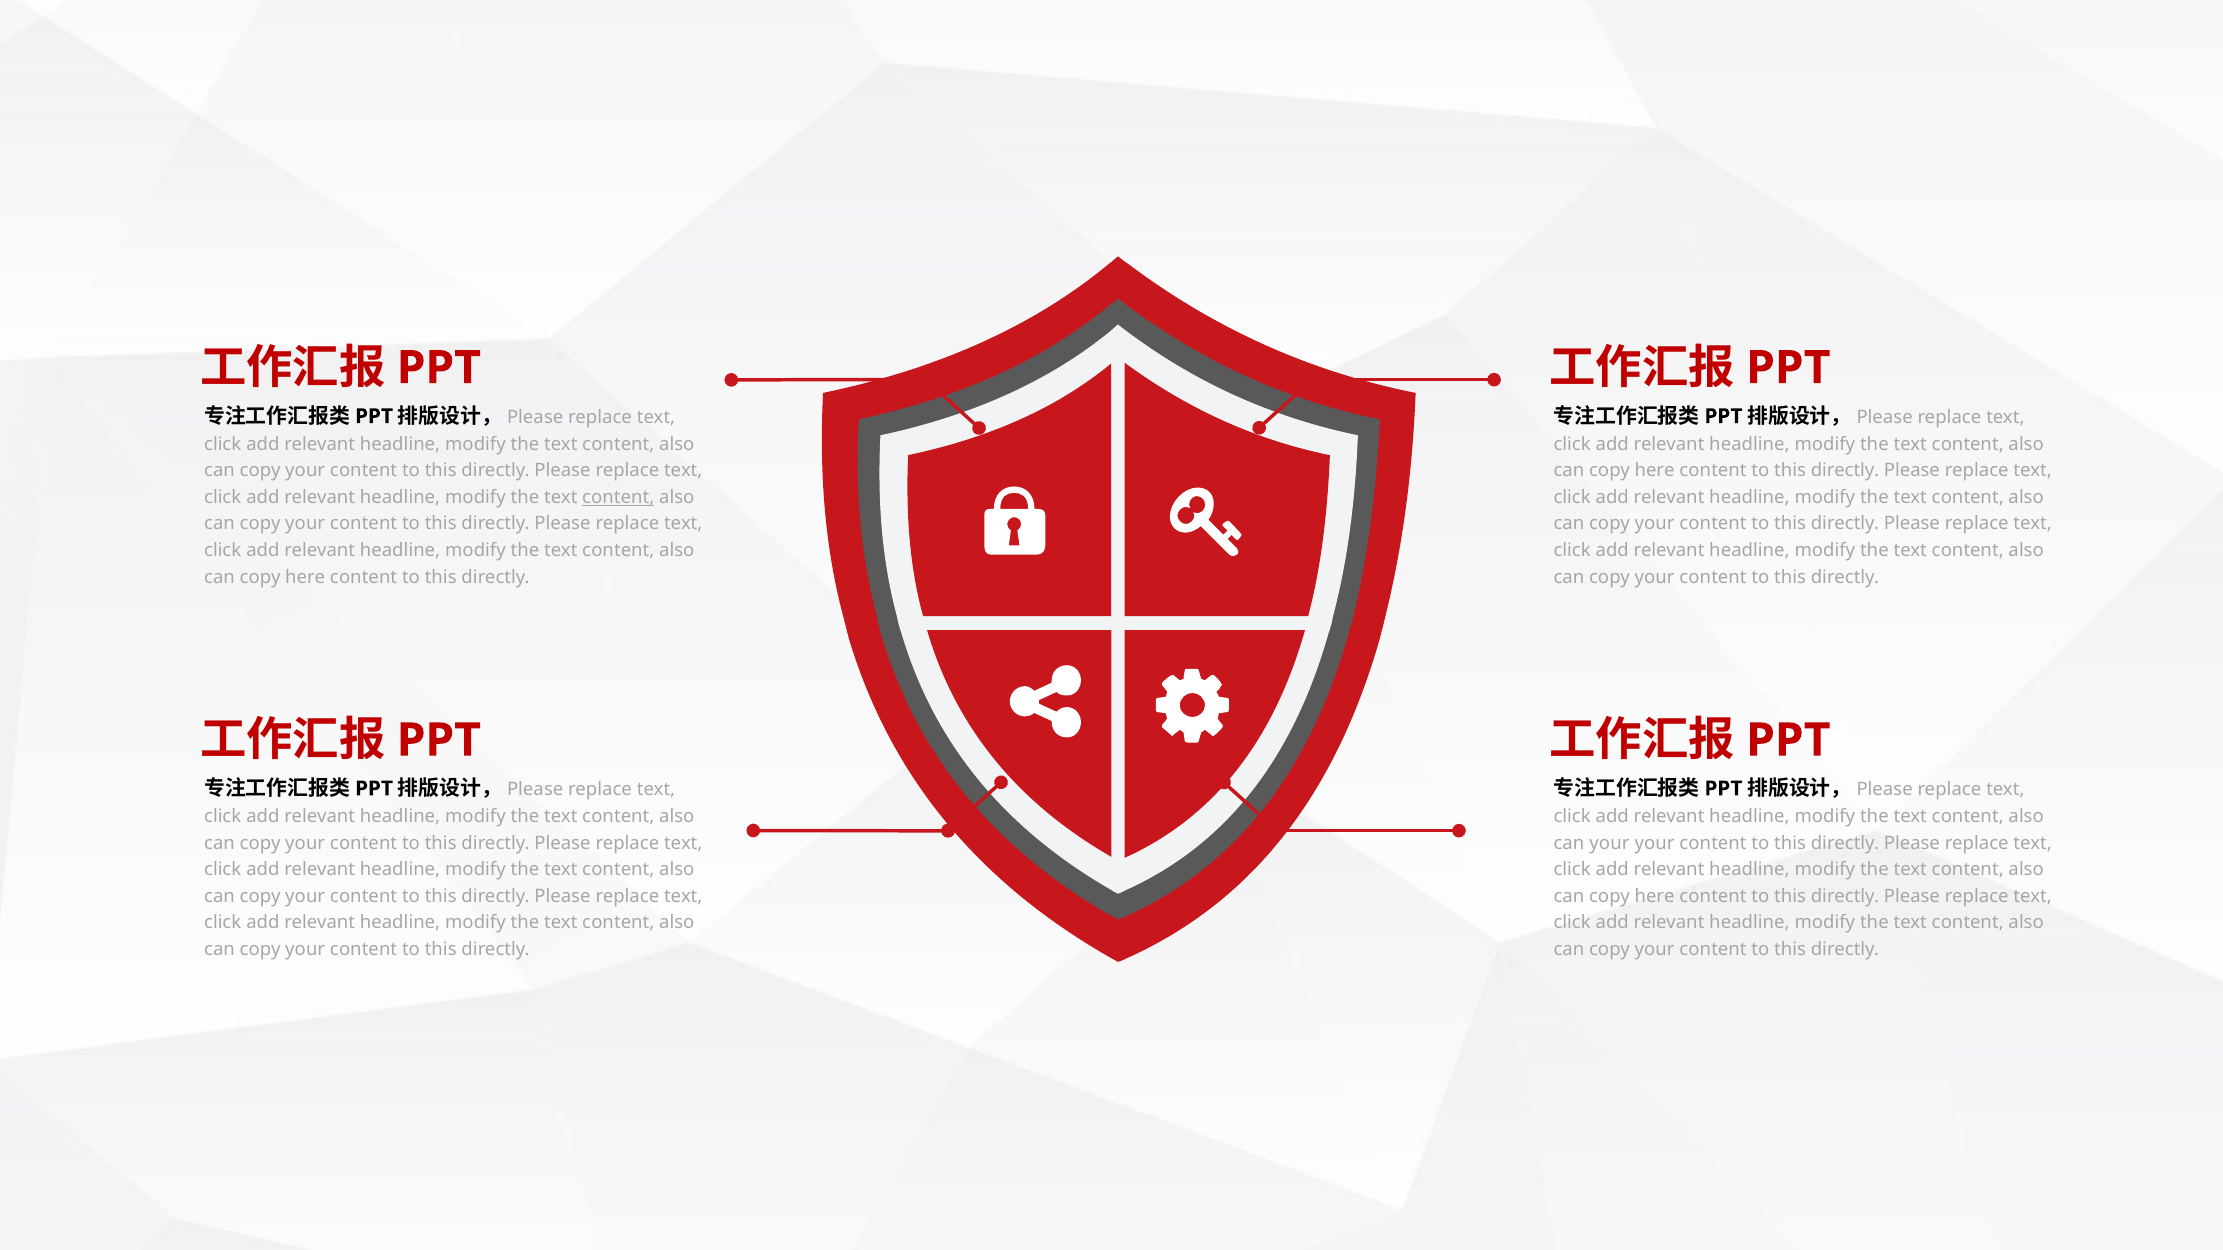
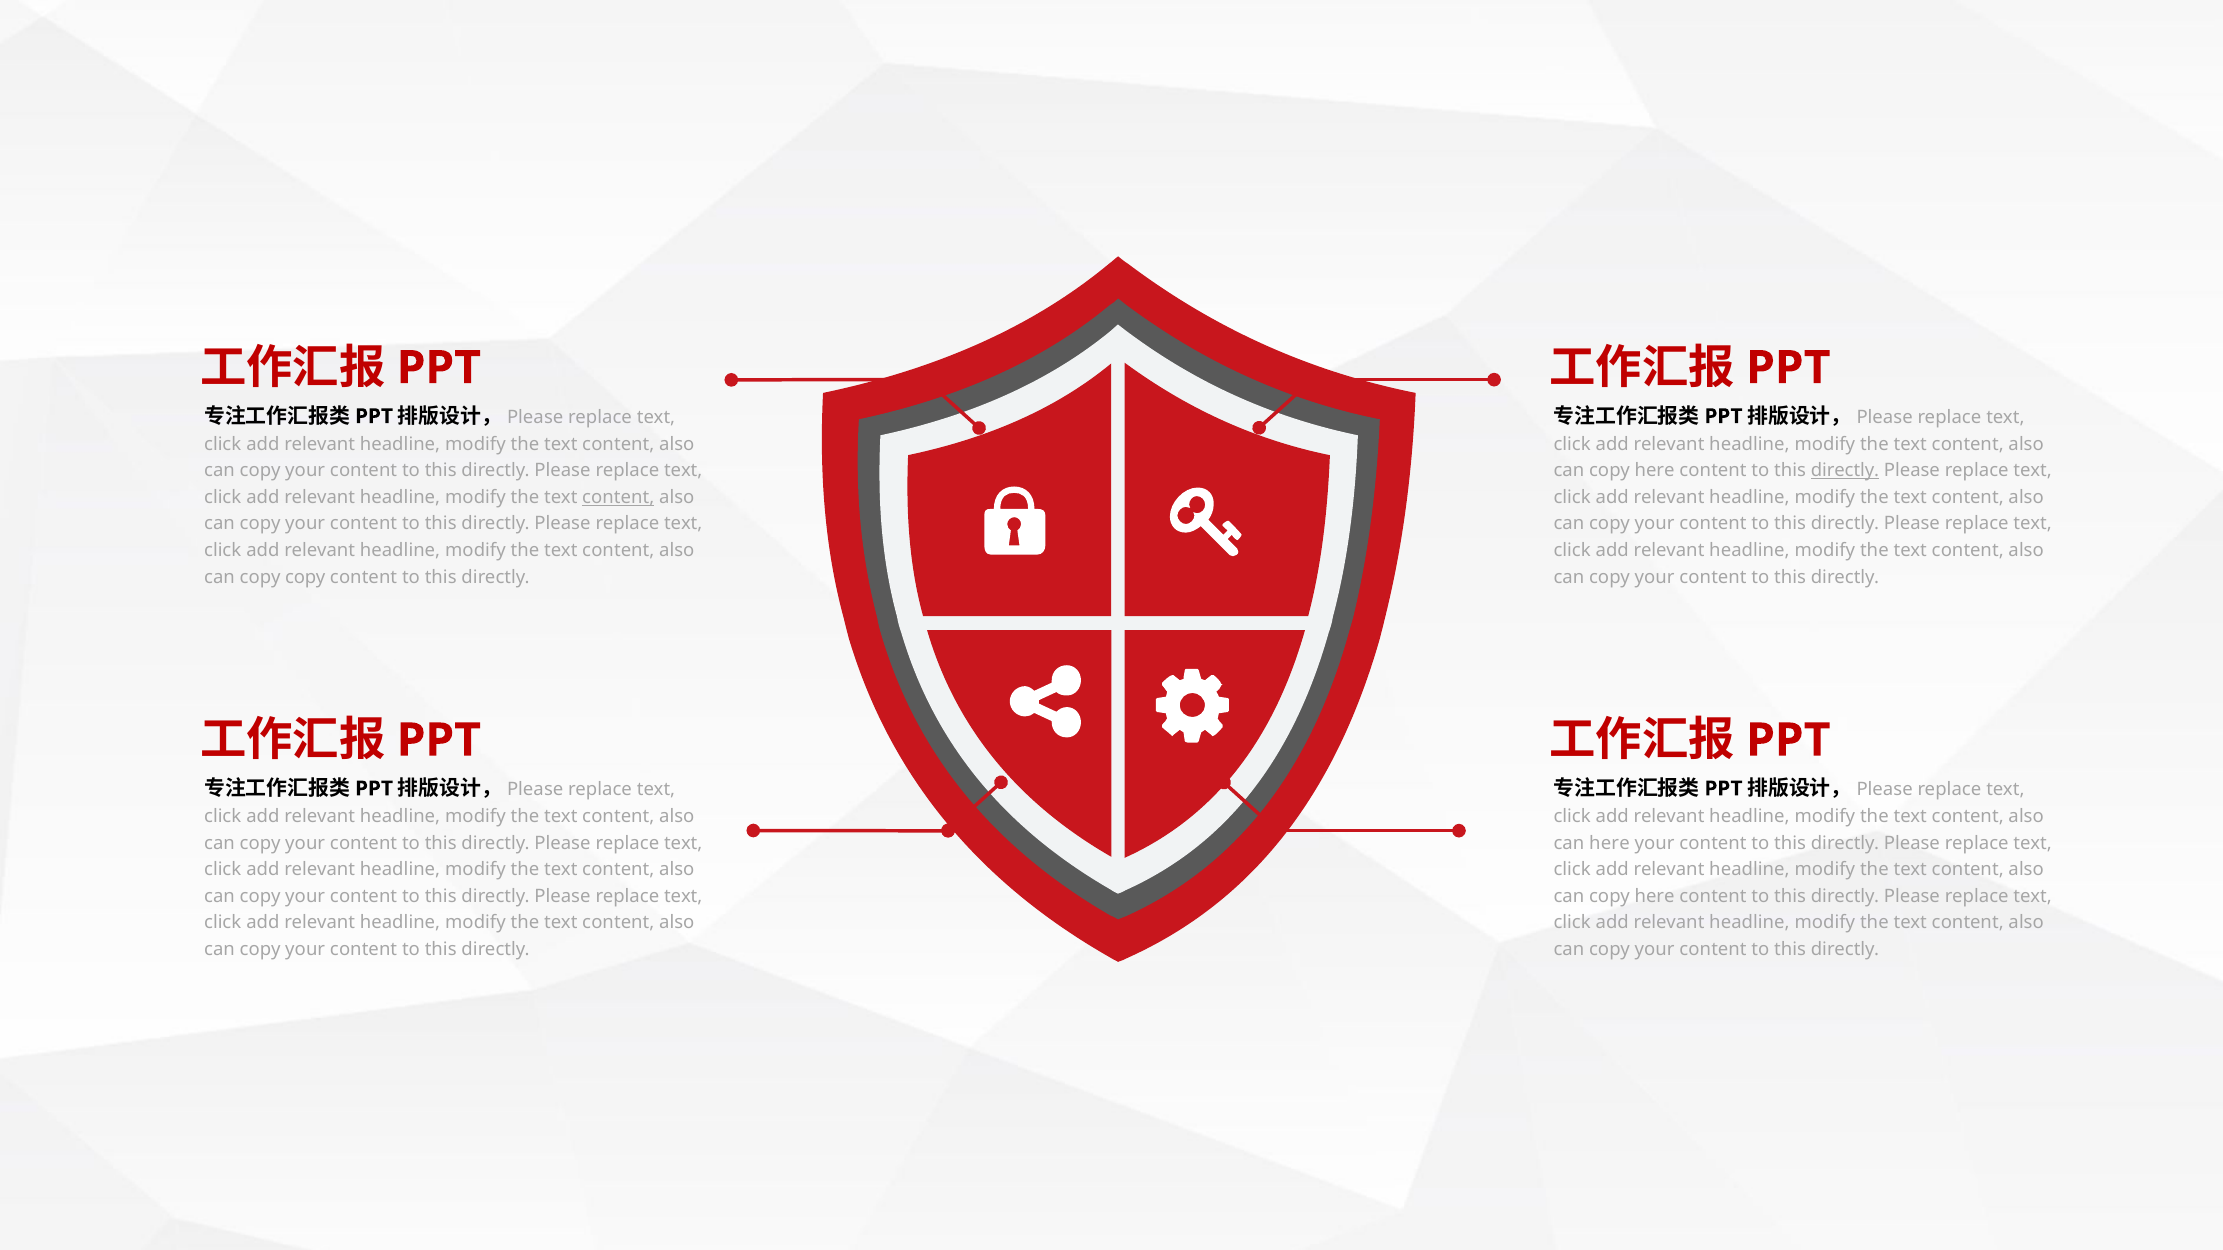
directly at (1845, 471) underline: none -> present
here at (305, 577): here -> copy
can your: your -> here
